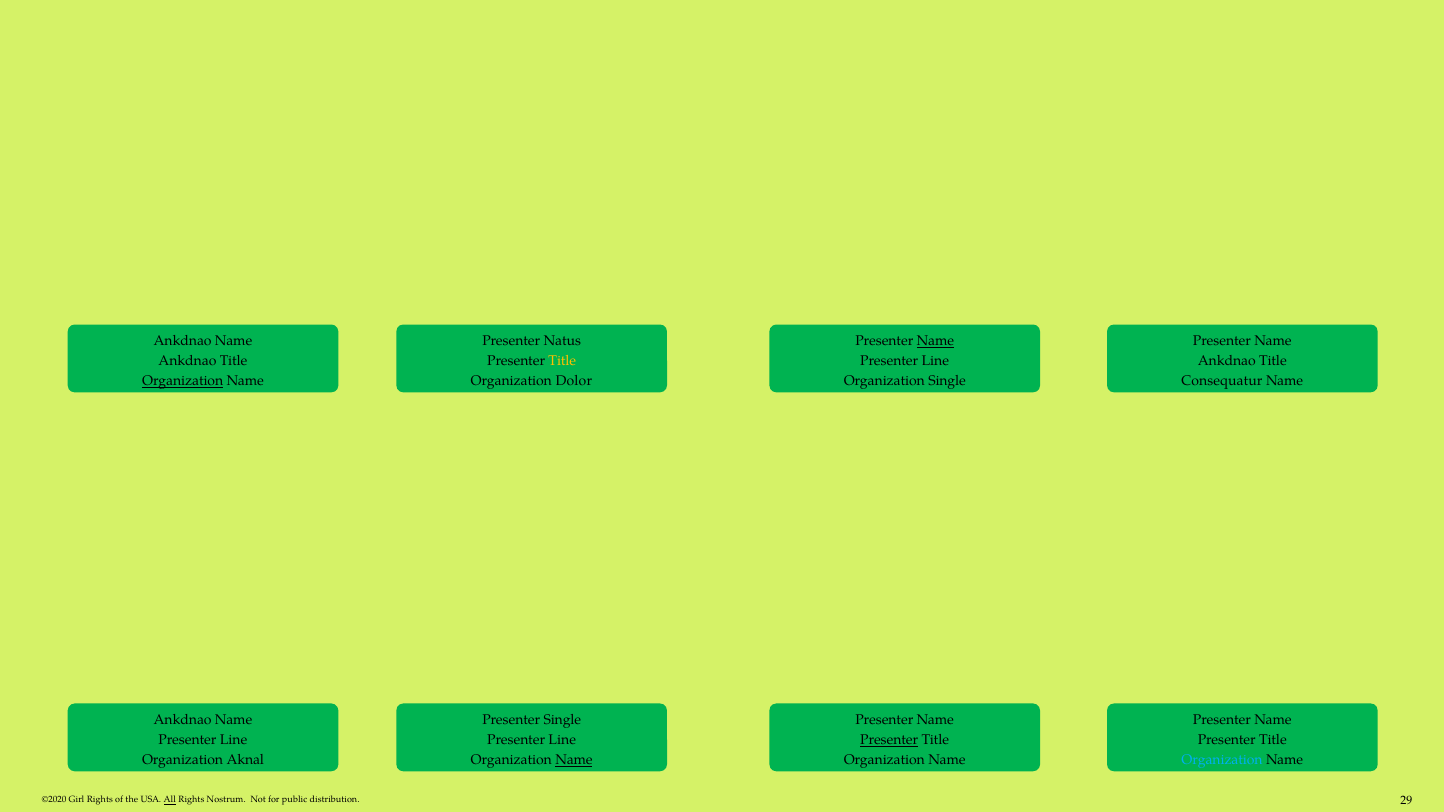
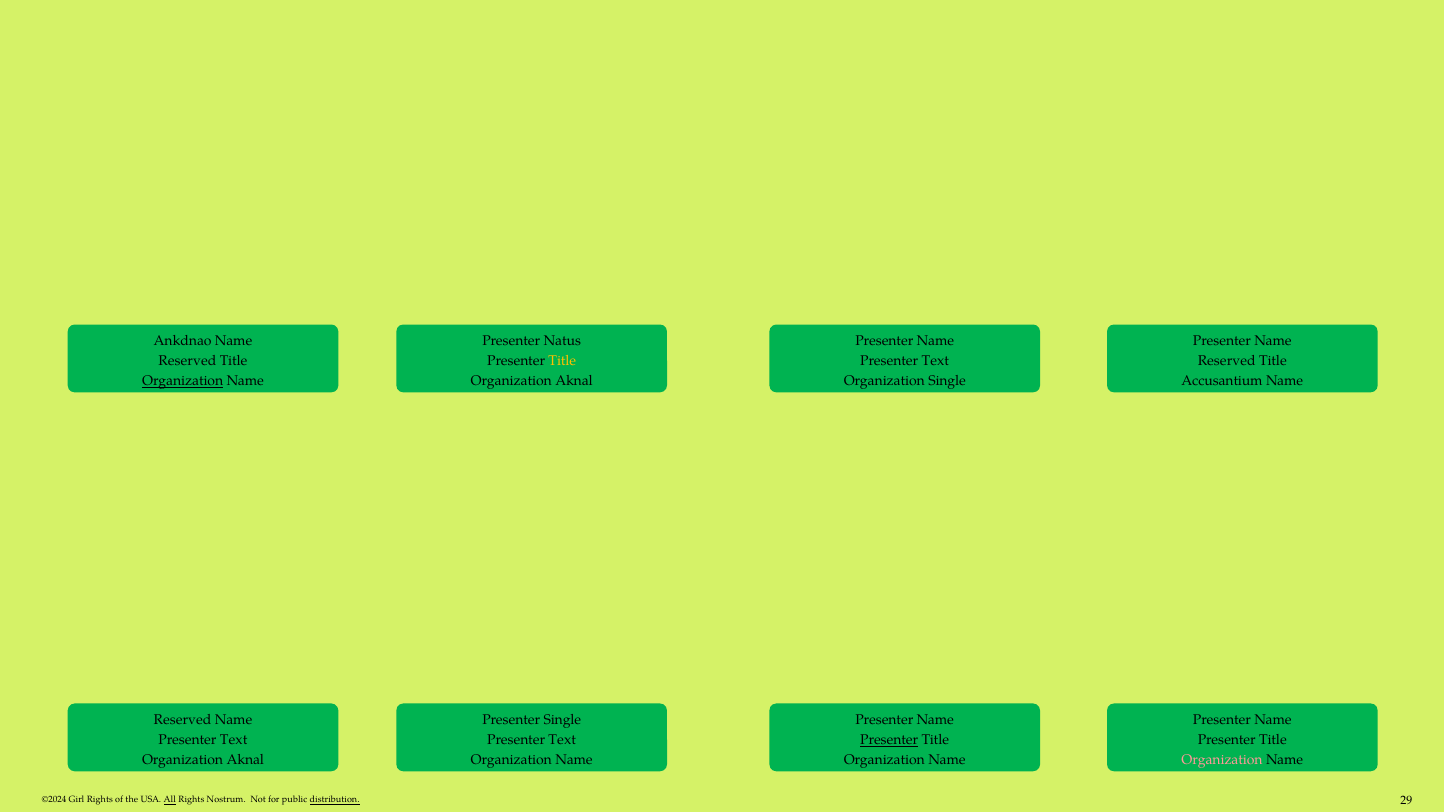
Name at (935, 341) underline: present -> none
Ankdnao at (187, 361): Ankdnao -> Reserved
Line at (935, 361): Line -> Text
Ankdnao at (1227, 361): Ankdnao -> Reserved
Dolor at (574, 381): Dolor -> Aknal
Consequatur: Consequatur -> Accusantium
Ankdnao at (183, 720): Ankdnao -> Reserved
Line at (234, 740): Line -> Text
Line at (562, 740): Line -> Text
Name at (574, 760) underline: present -> none
Organization at (1222, 760) colour: light blue -> pink
©2020: ©2020 -> ©2024
distribution underline: none -> present
